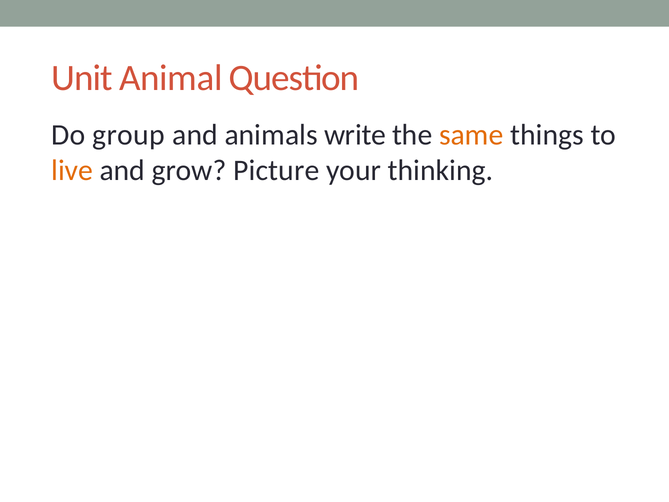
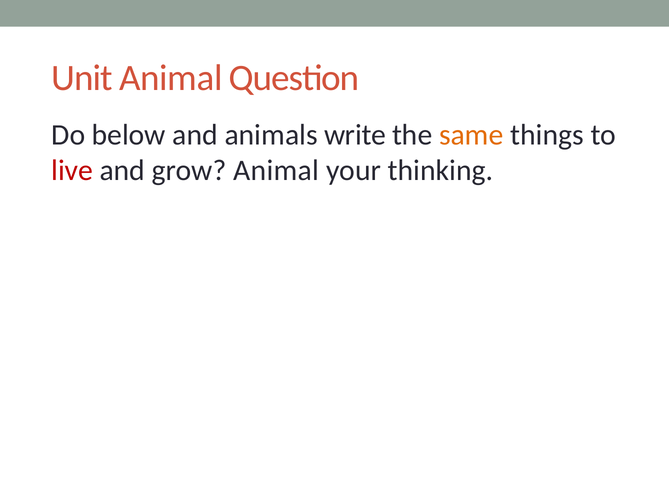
group: group -> below
live colour: orange -> red
grow Picture: Picture -> Animal
